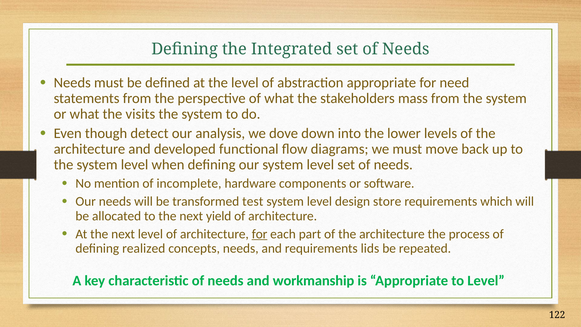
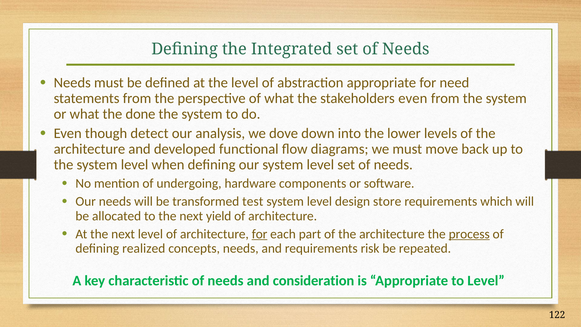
stakeholders mass: mass -> even
visits: visits -> done
incomplete: incomplete -> undergoing
process underline: none -> present
lids: lids -> risk
workmanship: workmanship -> consideration
